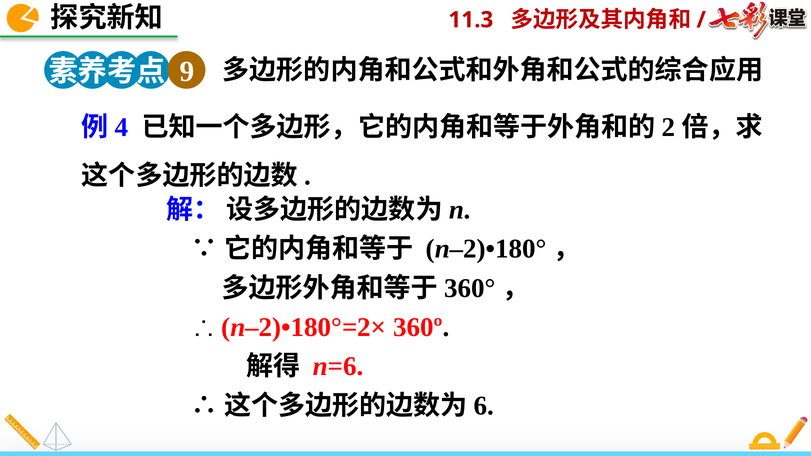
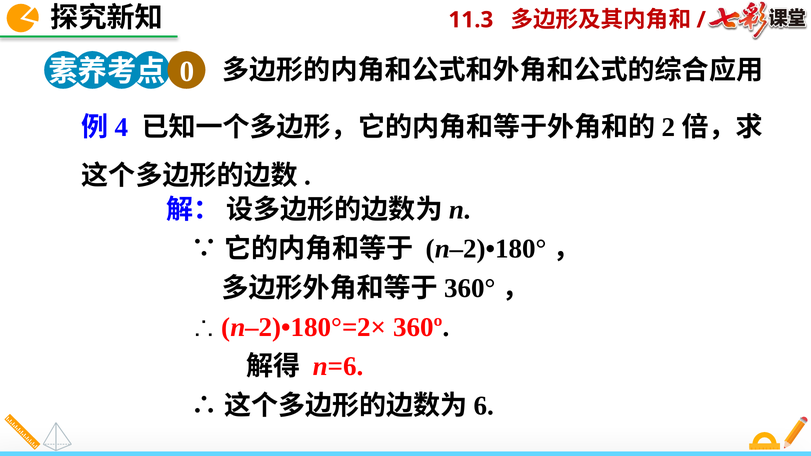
9: 9 -> 0
